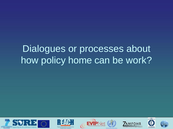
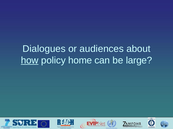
processes: processes -> audiences
how underline: none -> present
work: work -> large
